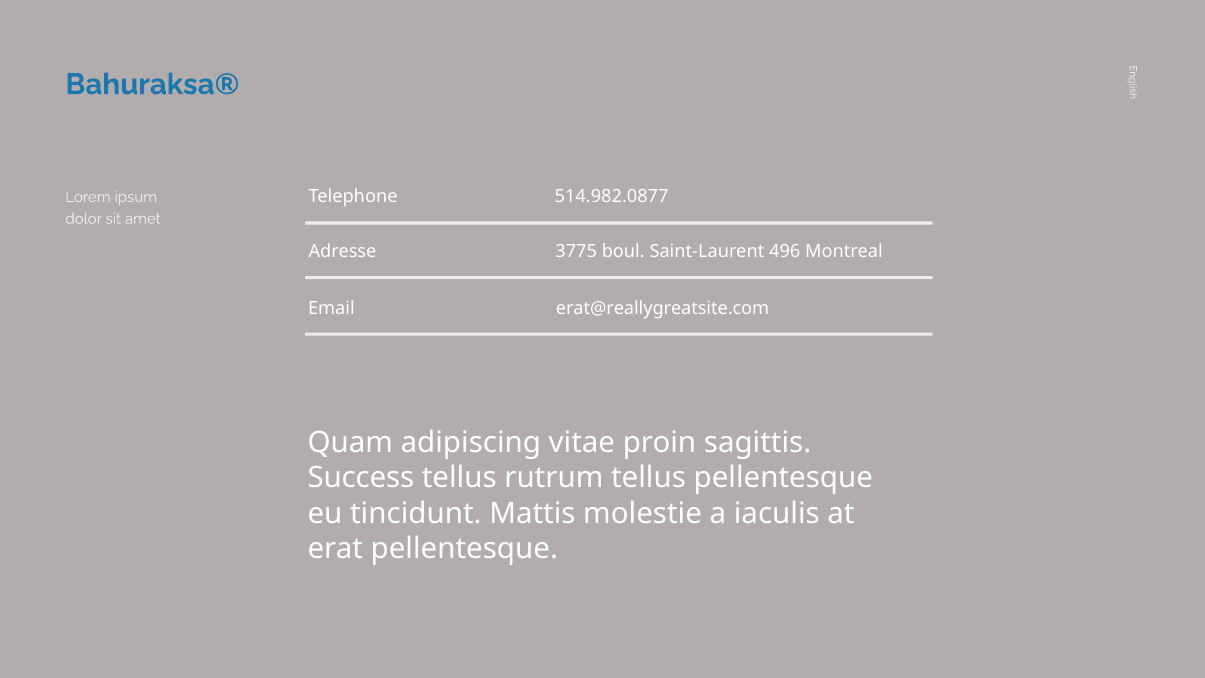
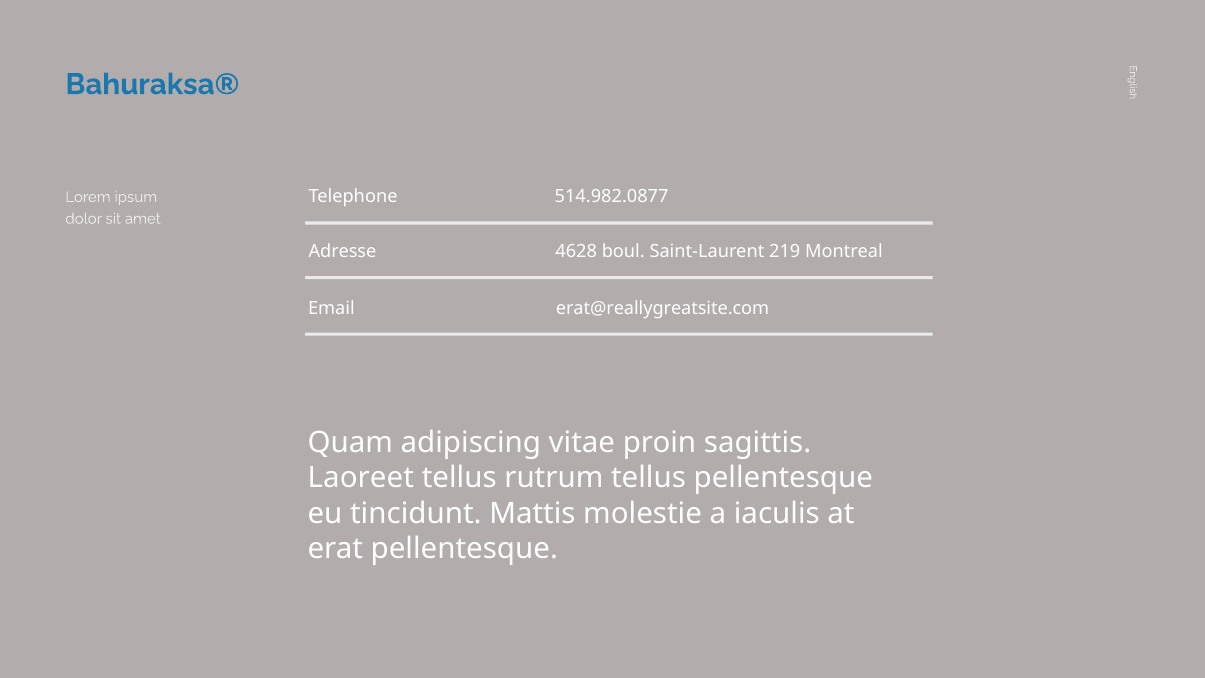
3775: 3775 -> 4628
496: 496 -> 219
Success: Success -> Laoreet
